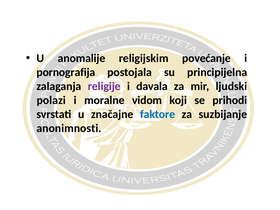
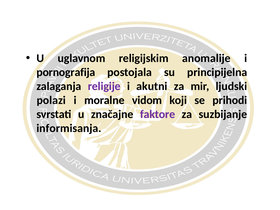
anomalije: anomalije -> uglavnom
povećanje: povećanje -> anomalije
davala: davala -> akutni
faktore colour: blue -> purple
anonimnosti: anonimnosti -> informisanja
